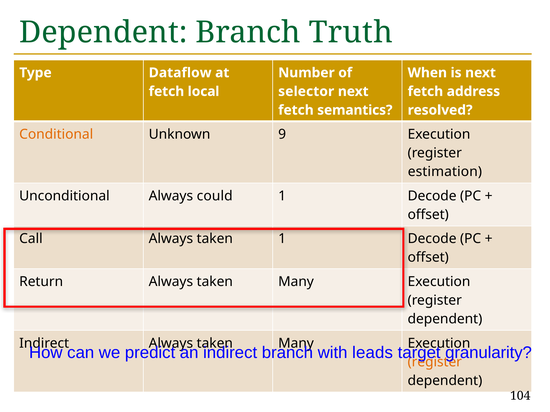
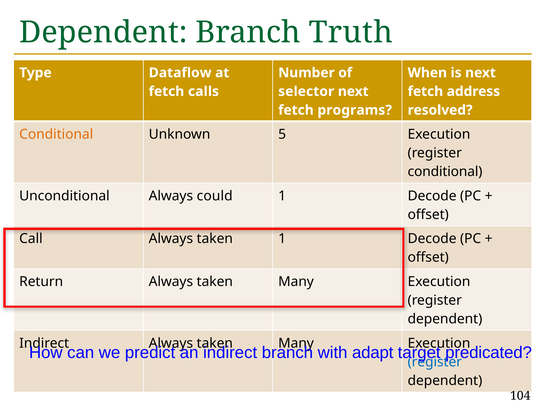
local: local -> calls
semantics: semantics -> programs
9: 9 -> 5
estimation at (445, 172): estimation -> conditional
leads: leads -> adapt
granularity: granularity -> predicated
register at (435, 362) colour: orange -> blue
